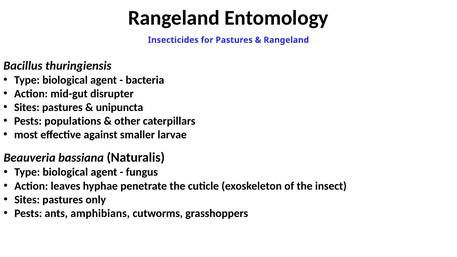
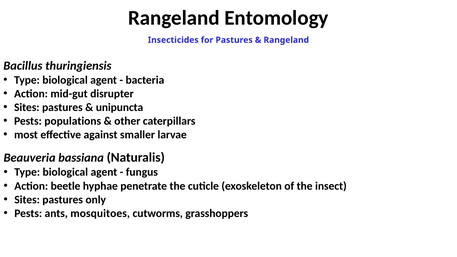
leaves: leaves -> beetle
amphibians: amphibians -> mosquitoes
